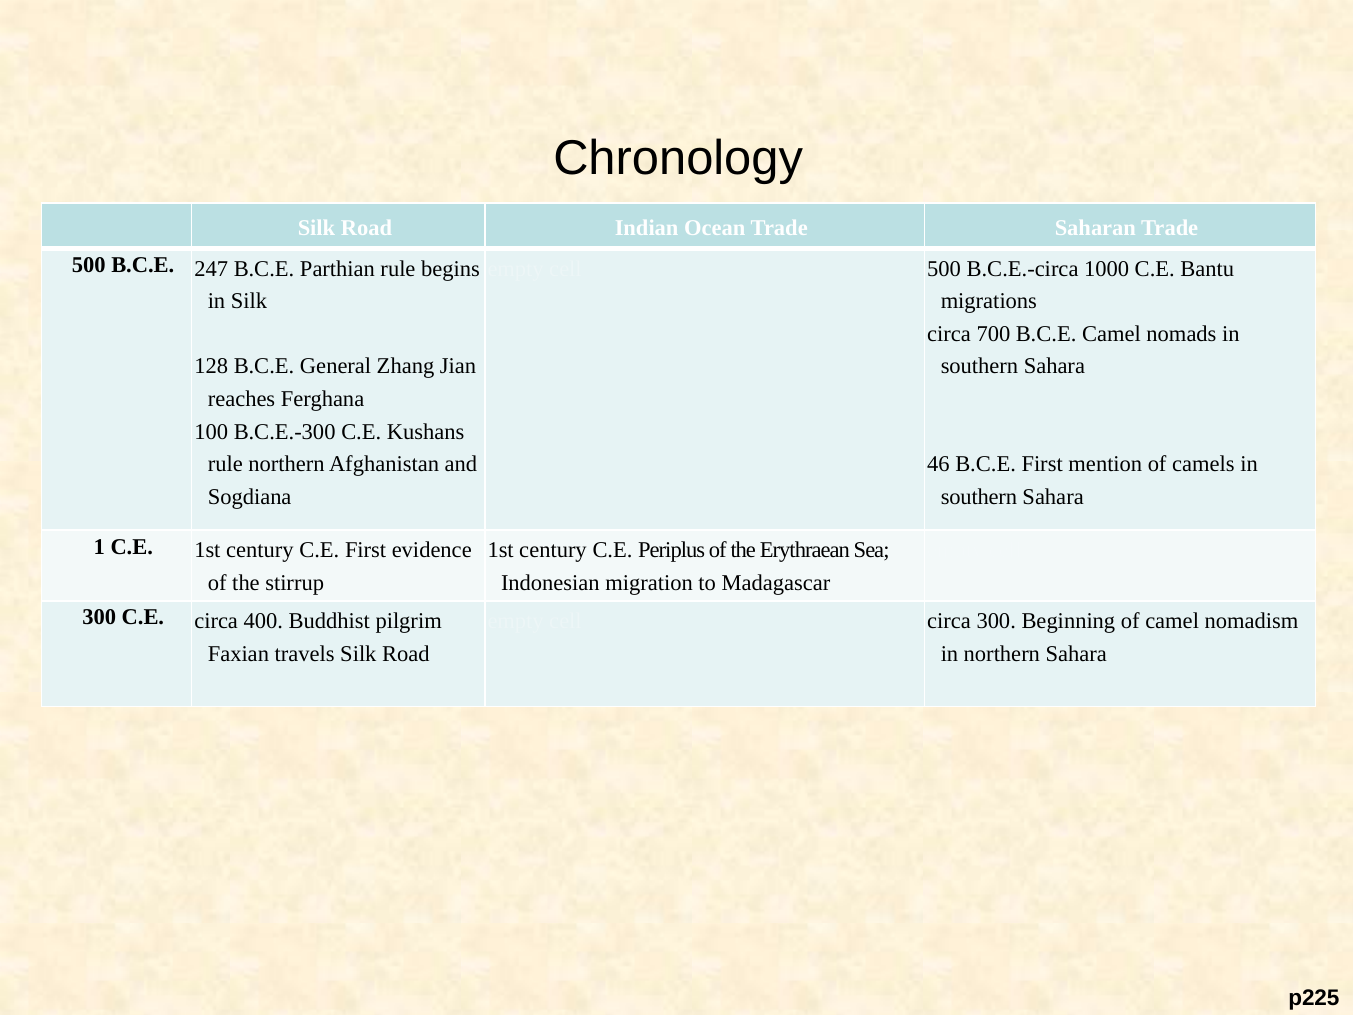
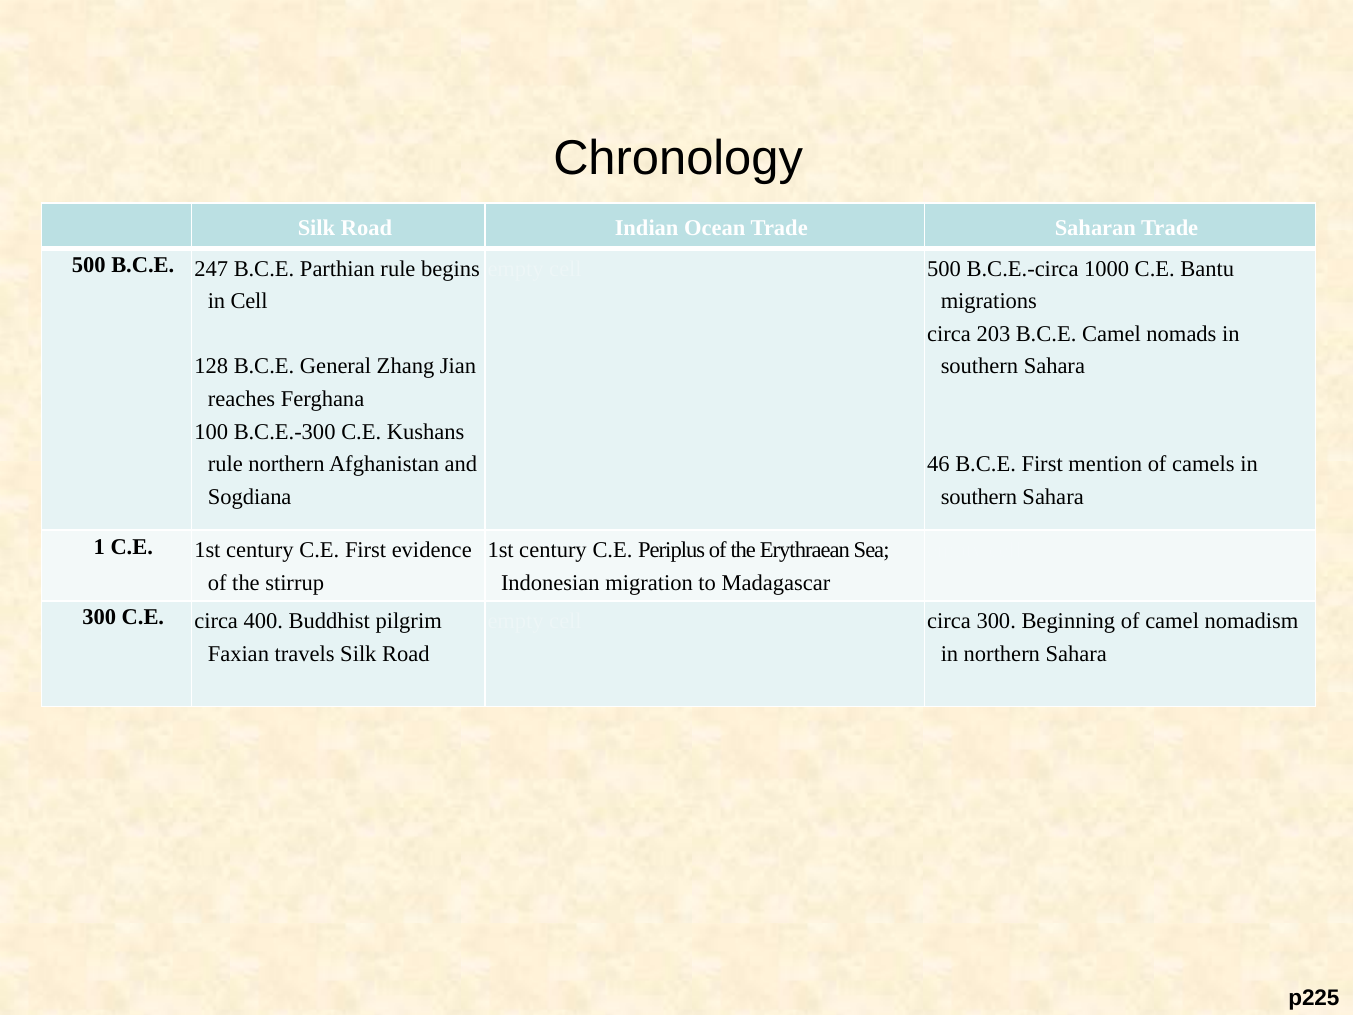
in Silk: Silk -> Cell
700: 700 -> 203
